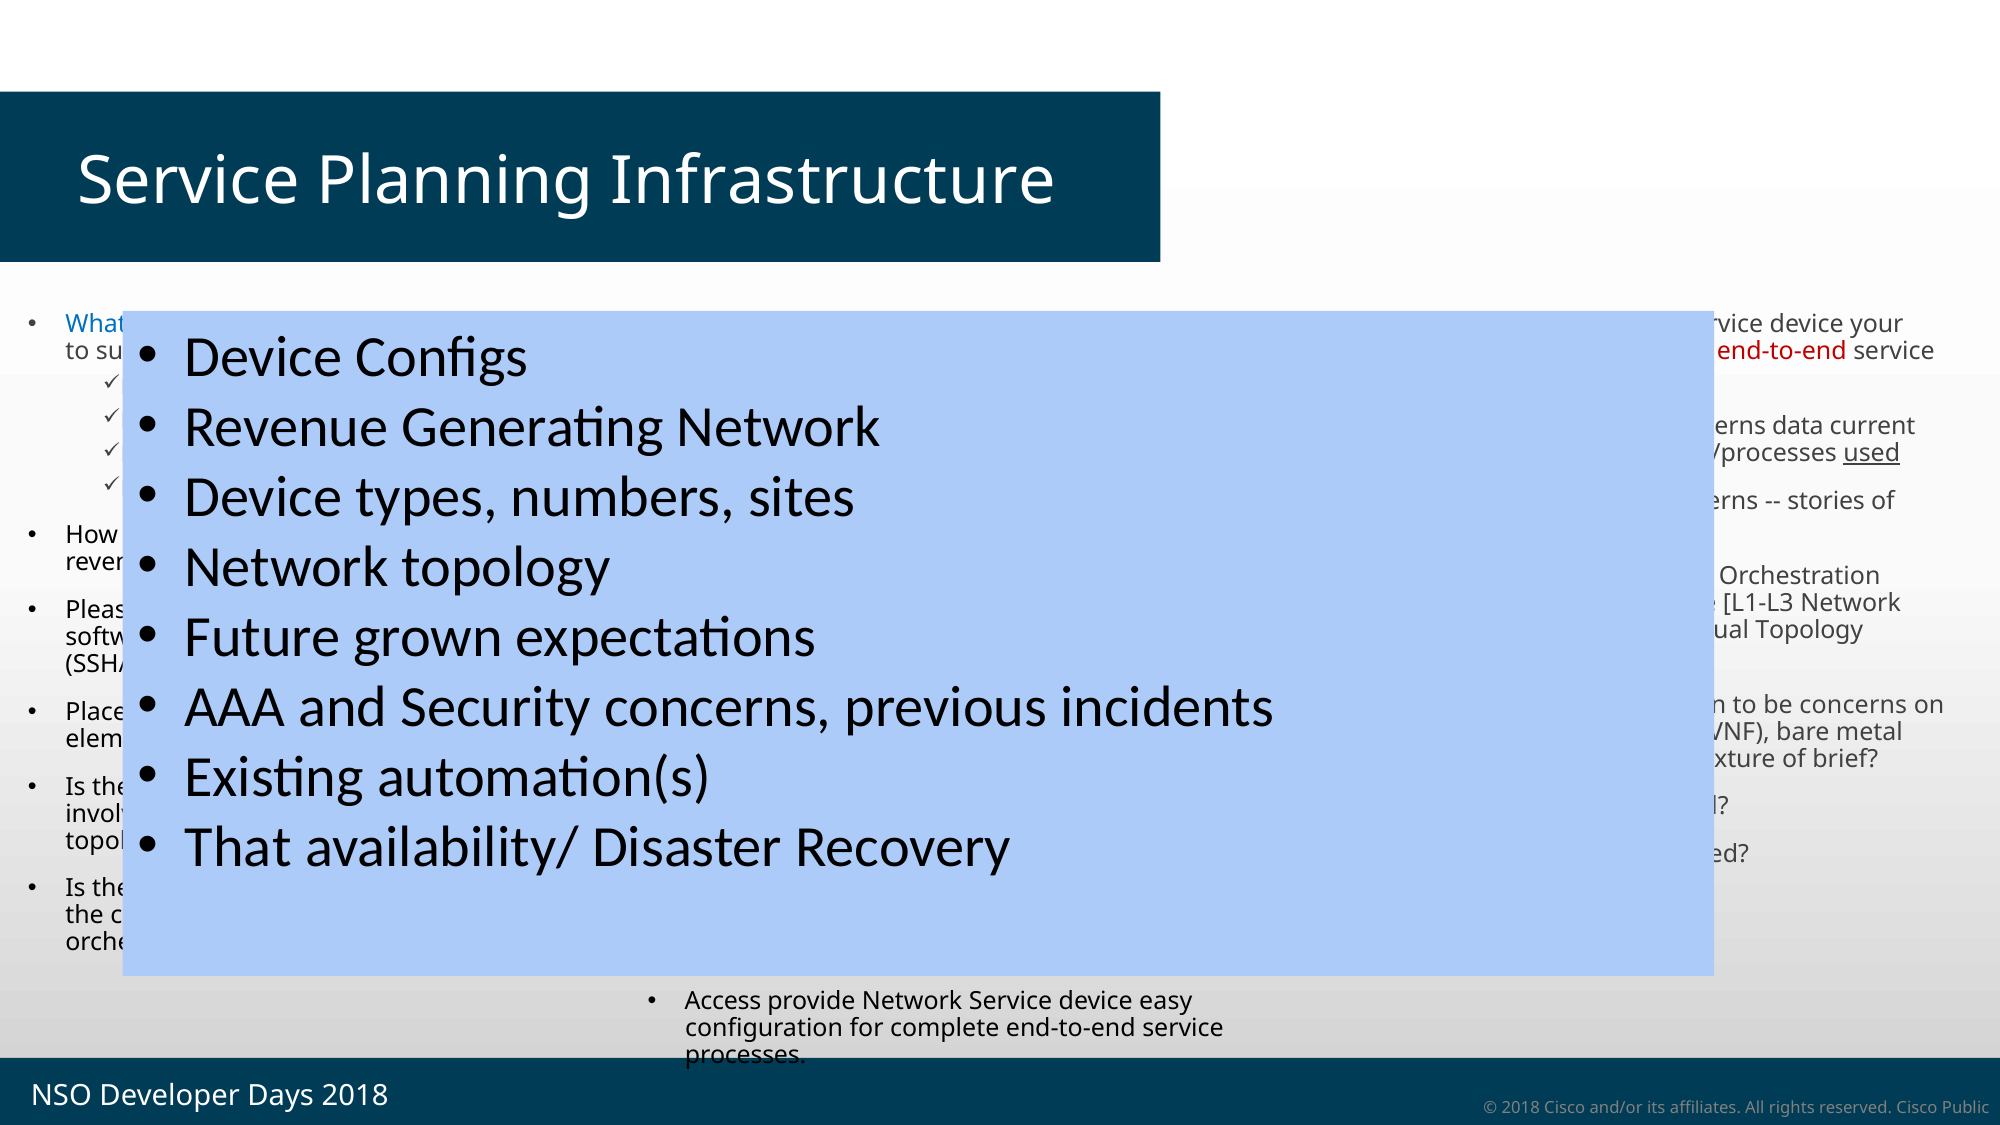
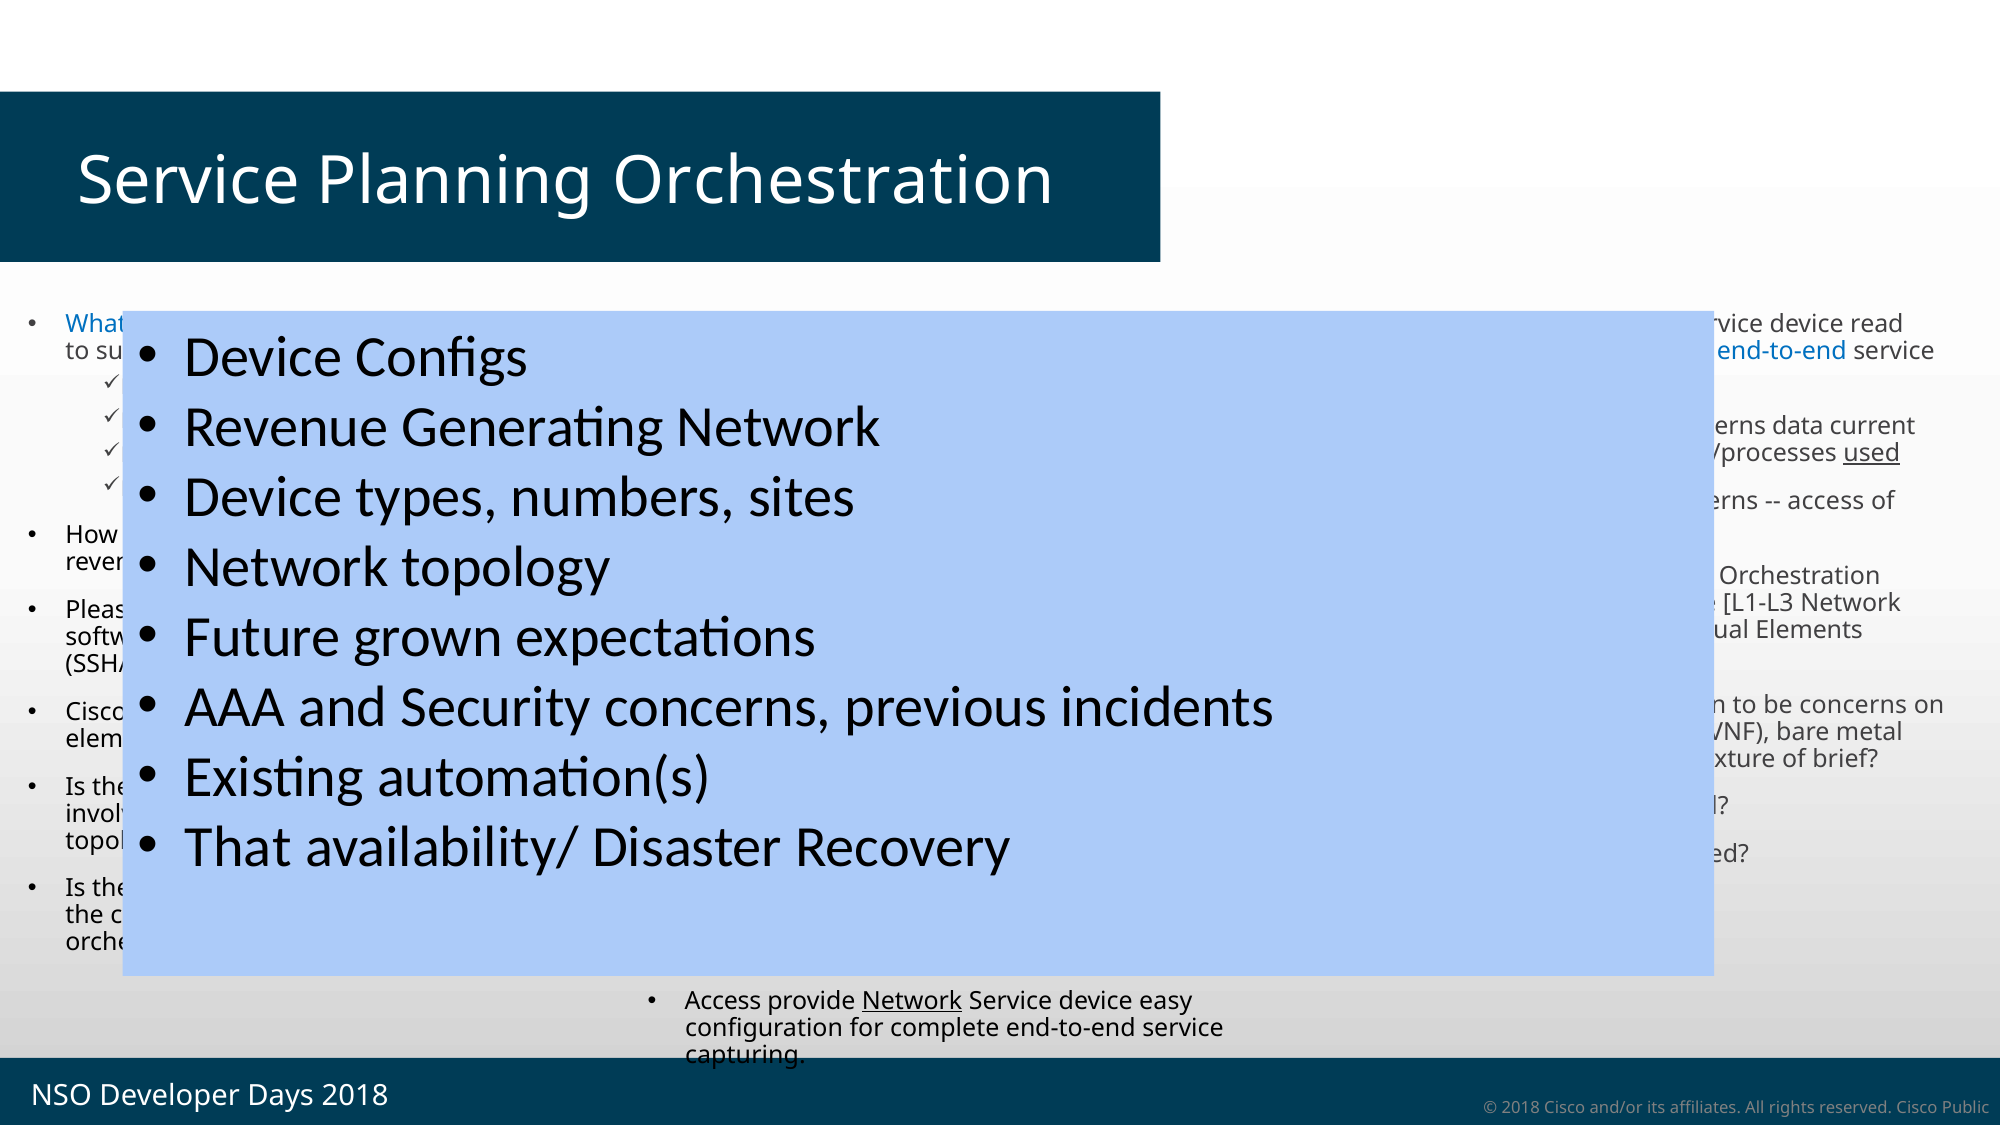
Planning Infrastructure: Infrastructure -> Orchestration
device your: your -> read
end-to-end at (1782, 352) colour: red -> blue
stories at (1826, 501): stories -> access
Topology at (1809, 630): Topology -> Elements
Place at (96, 712): Place -> Cisco
Network at (912, 1001) underline: none -> present
processes at (746, 1055): processes -> capturing
